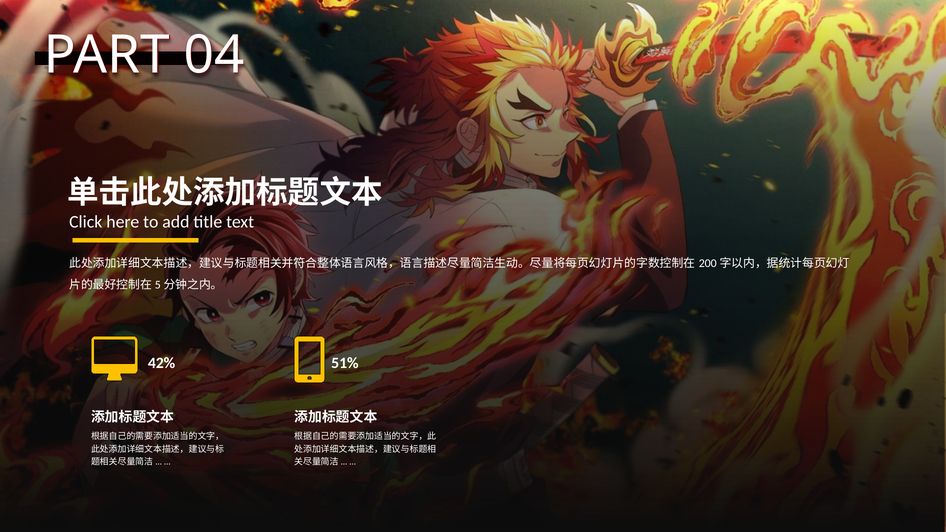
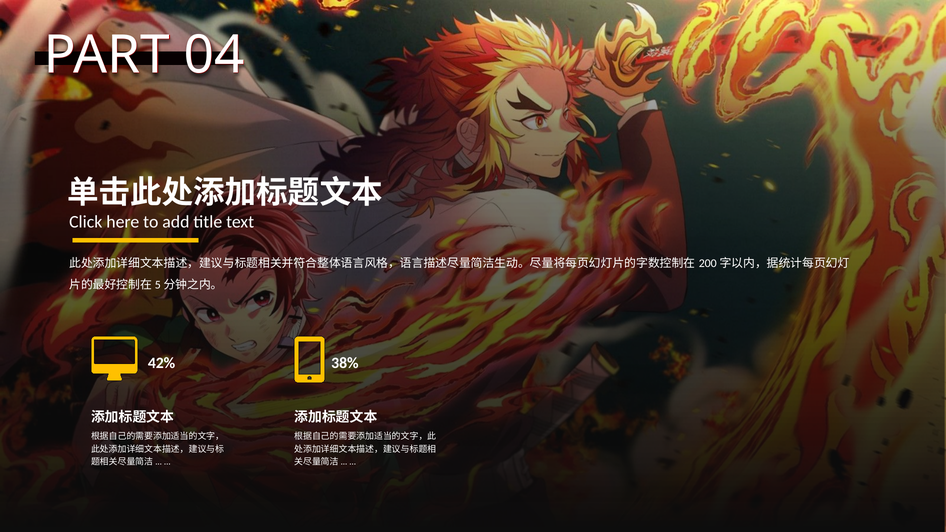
51%: 51% -> 38%
